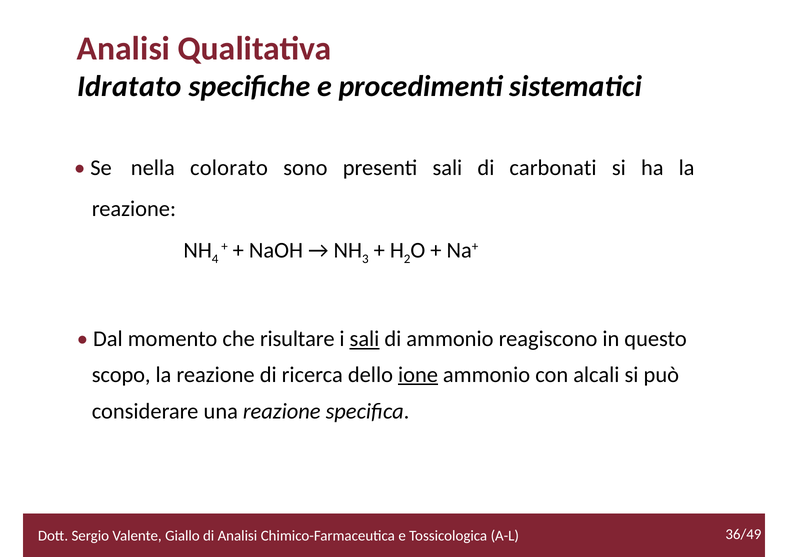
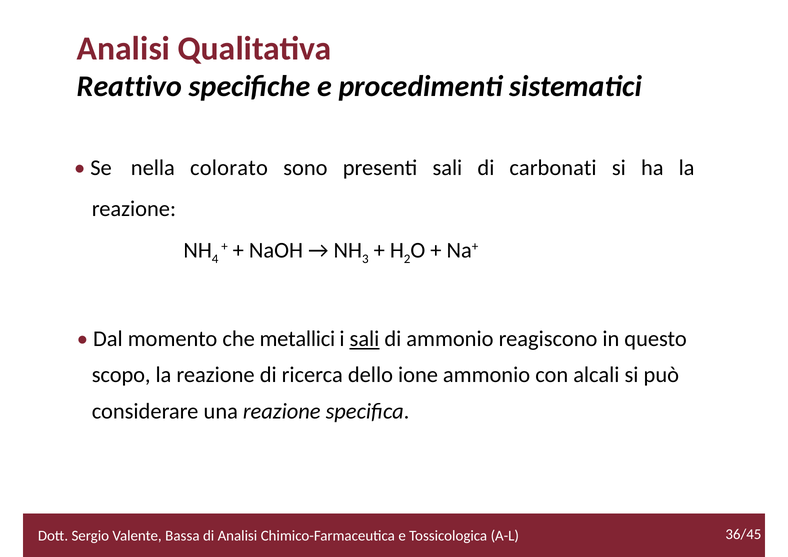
Idratato: Idratato -> Reattivo
risultare: risultare -> metallici
ione underline: present -> none
36/49: 36/49 -> 36/45
Giallo: Giallo -> Bassa
